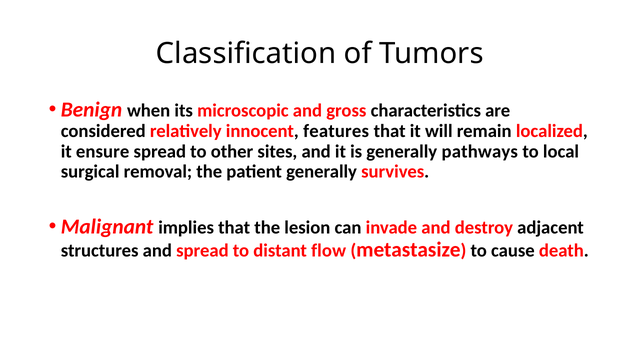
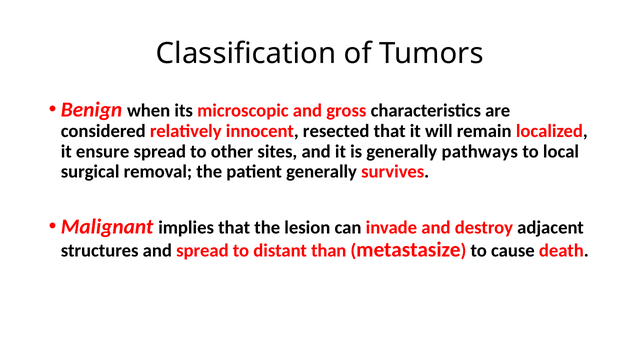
features: features -> resected
flow: flow -> than
